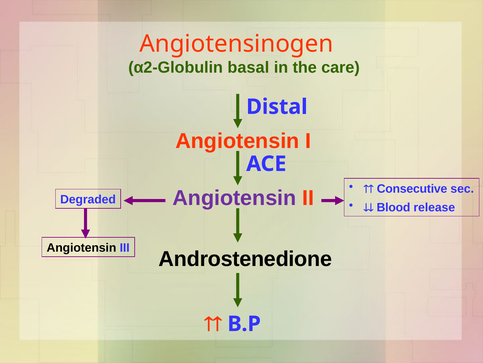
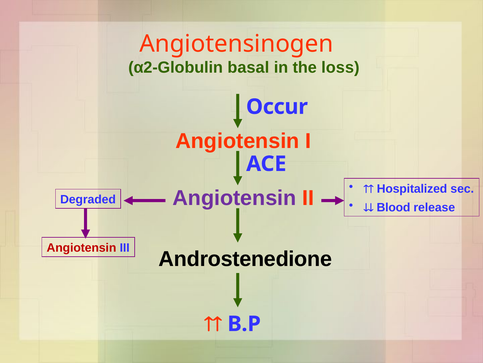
care: care -> loss
Distal: Distal -> Occur
Consecutive: Consecutive -> Hospitalized
Angiotensin at (81, 247) colour: black -> red
